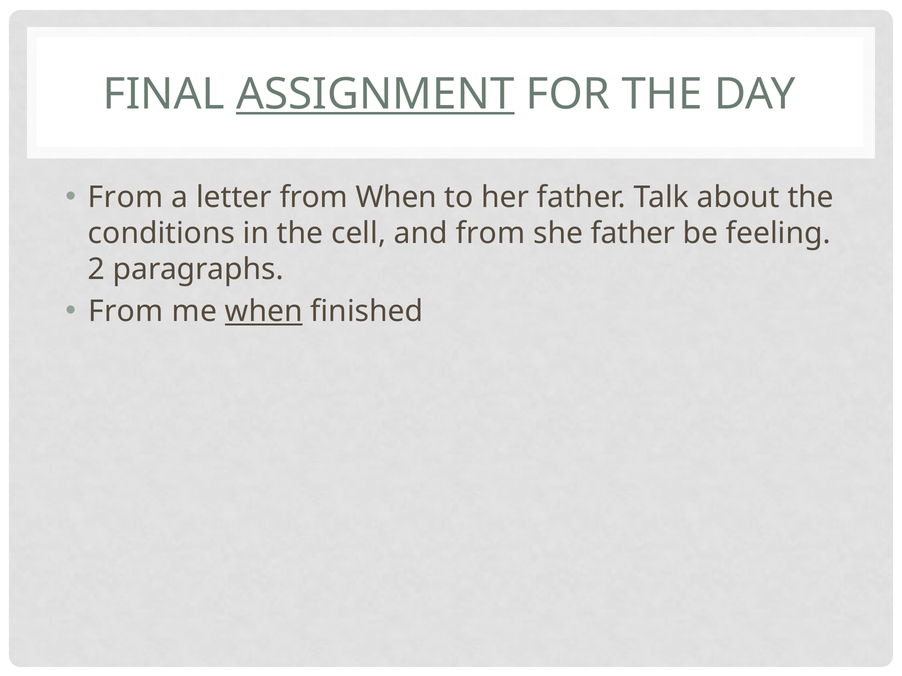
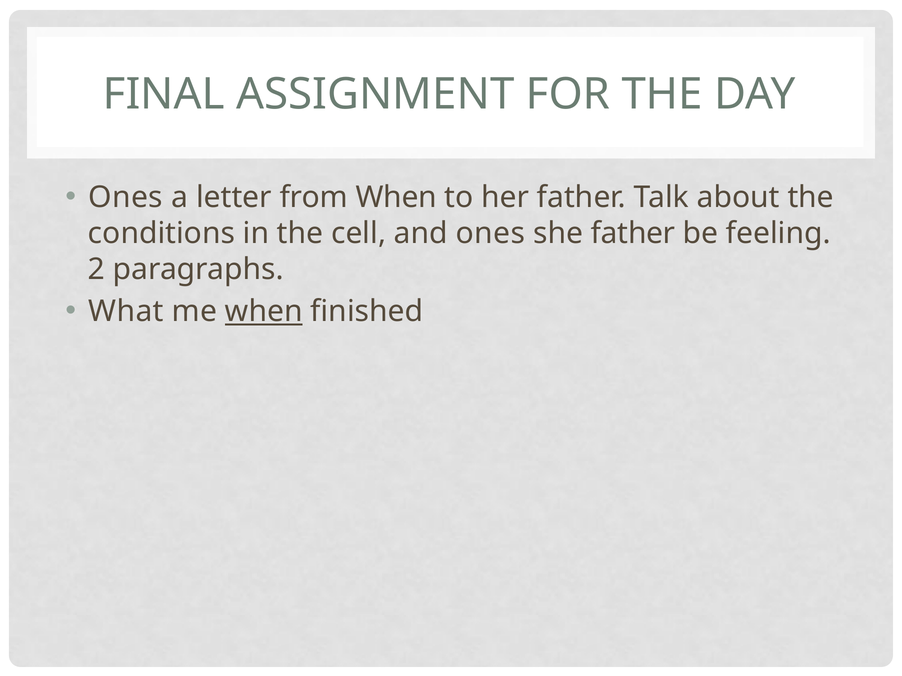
ASSIGNMENT underline: present -> none
From at (126, 198): From -> Ones
and from: from -> ones
From at (126, 312): From -> What
